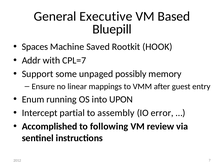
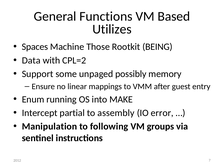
Executive: Executive -> Functions
Bluepill: Bluepill -> Utilizes
Saved: Saved -> Those
HOOK: HOOK -> BEING
Addr: Addr -> Data
CPL=7: CPL=7 -> CPL=2
UPON: UPON -> MAKE
Accomplished: Accomplished -> Manipulation
review: review -> groups
